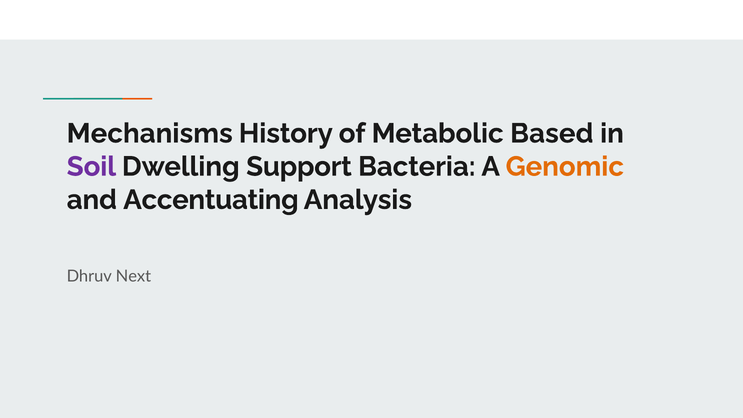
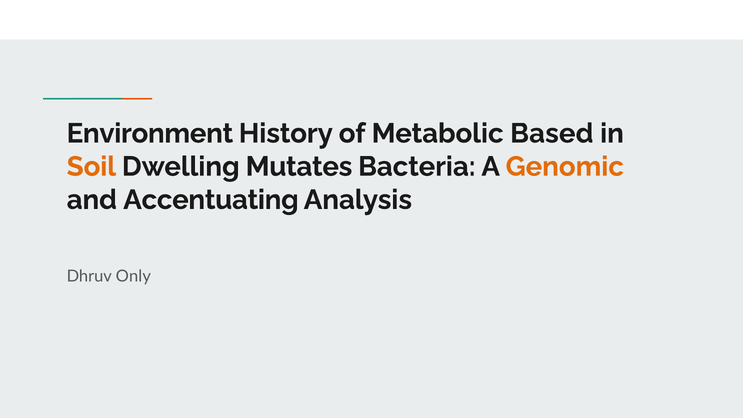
Mechanisms: Mechanisms -> Environment
Soil colour: purple -> orange
Support: Support -> Mutates
Next: Next -> Only
